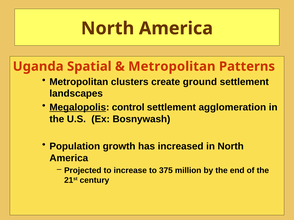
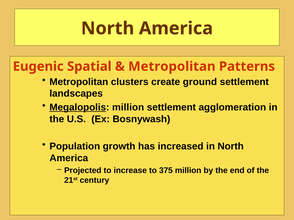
Uganda: Uganda -> Eugenic
Megalopolis control: control -> million
